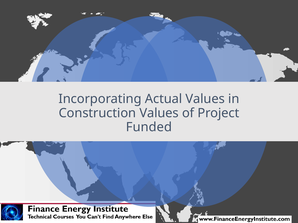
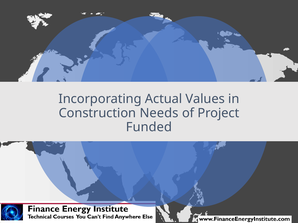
Construction Values: Values -> Needs
